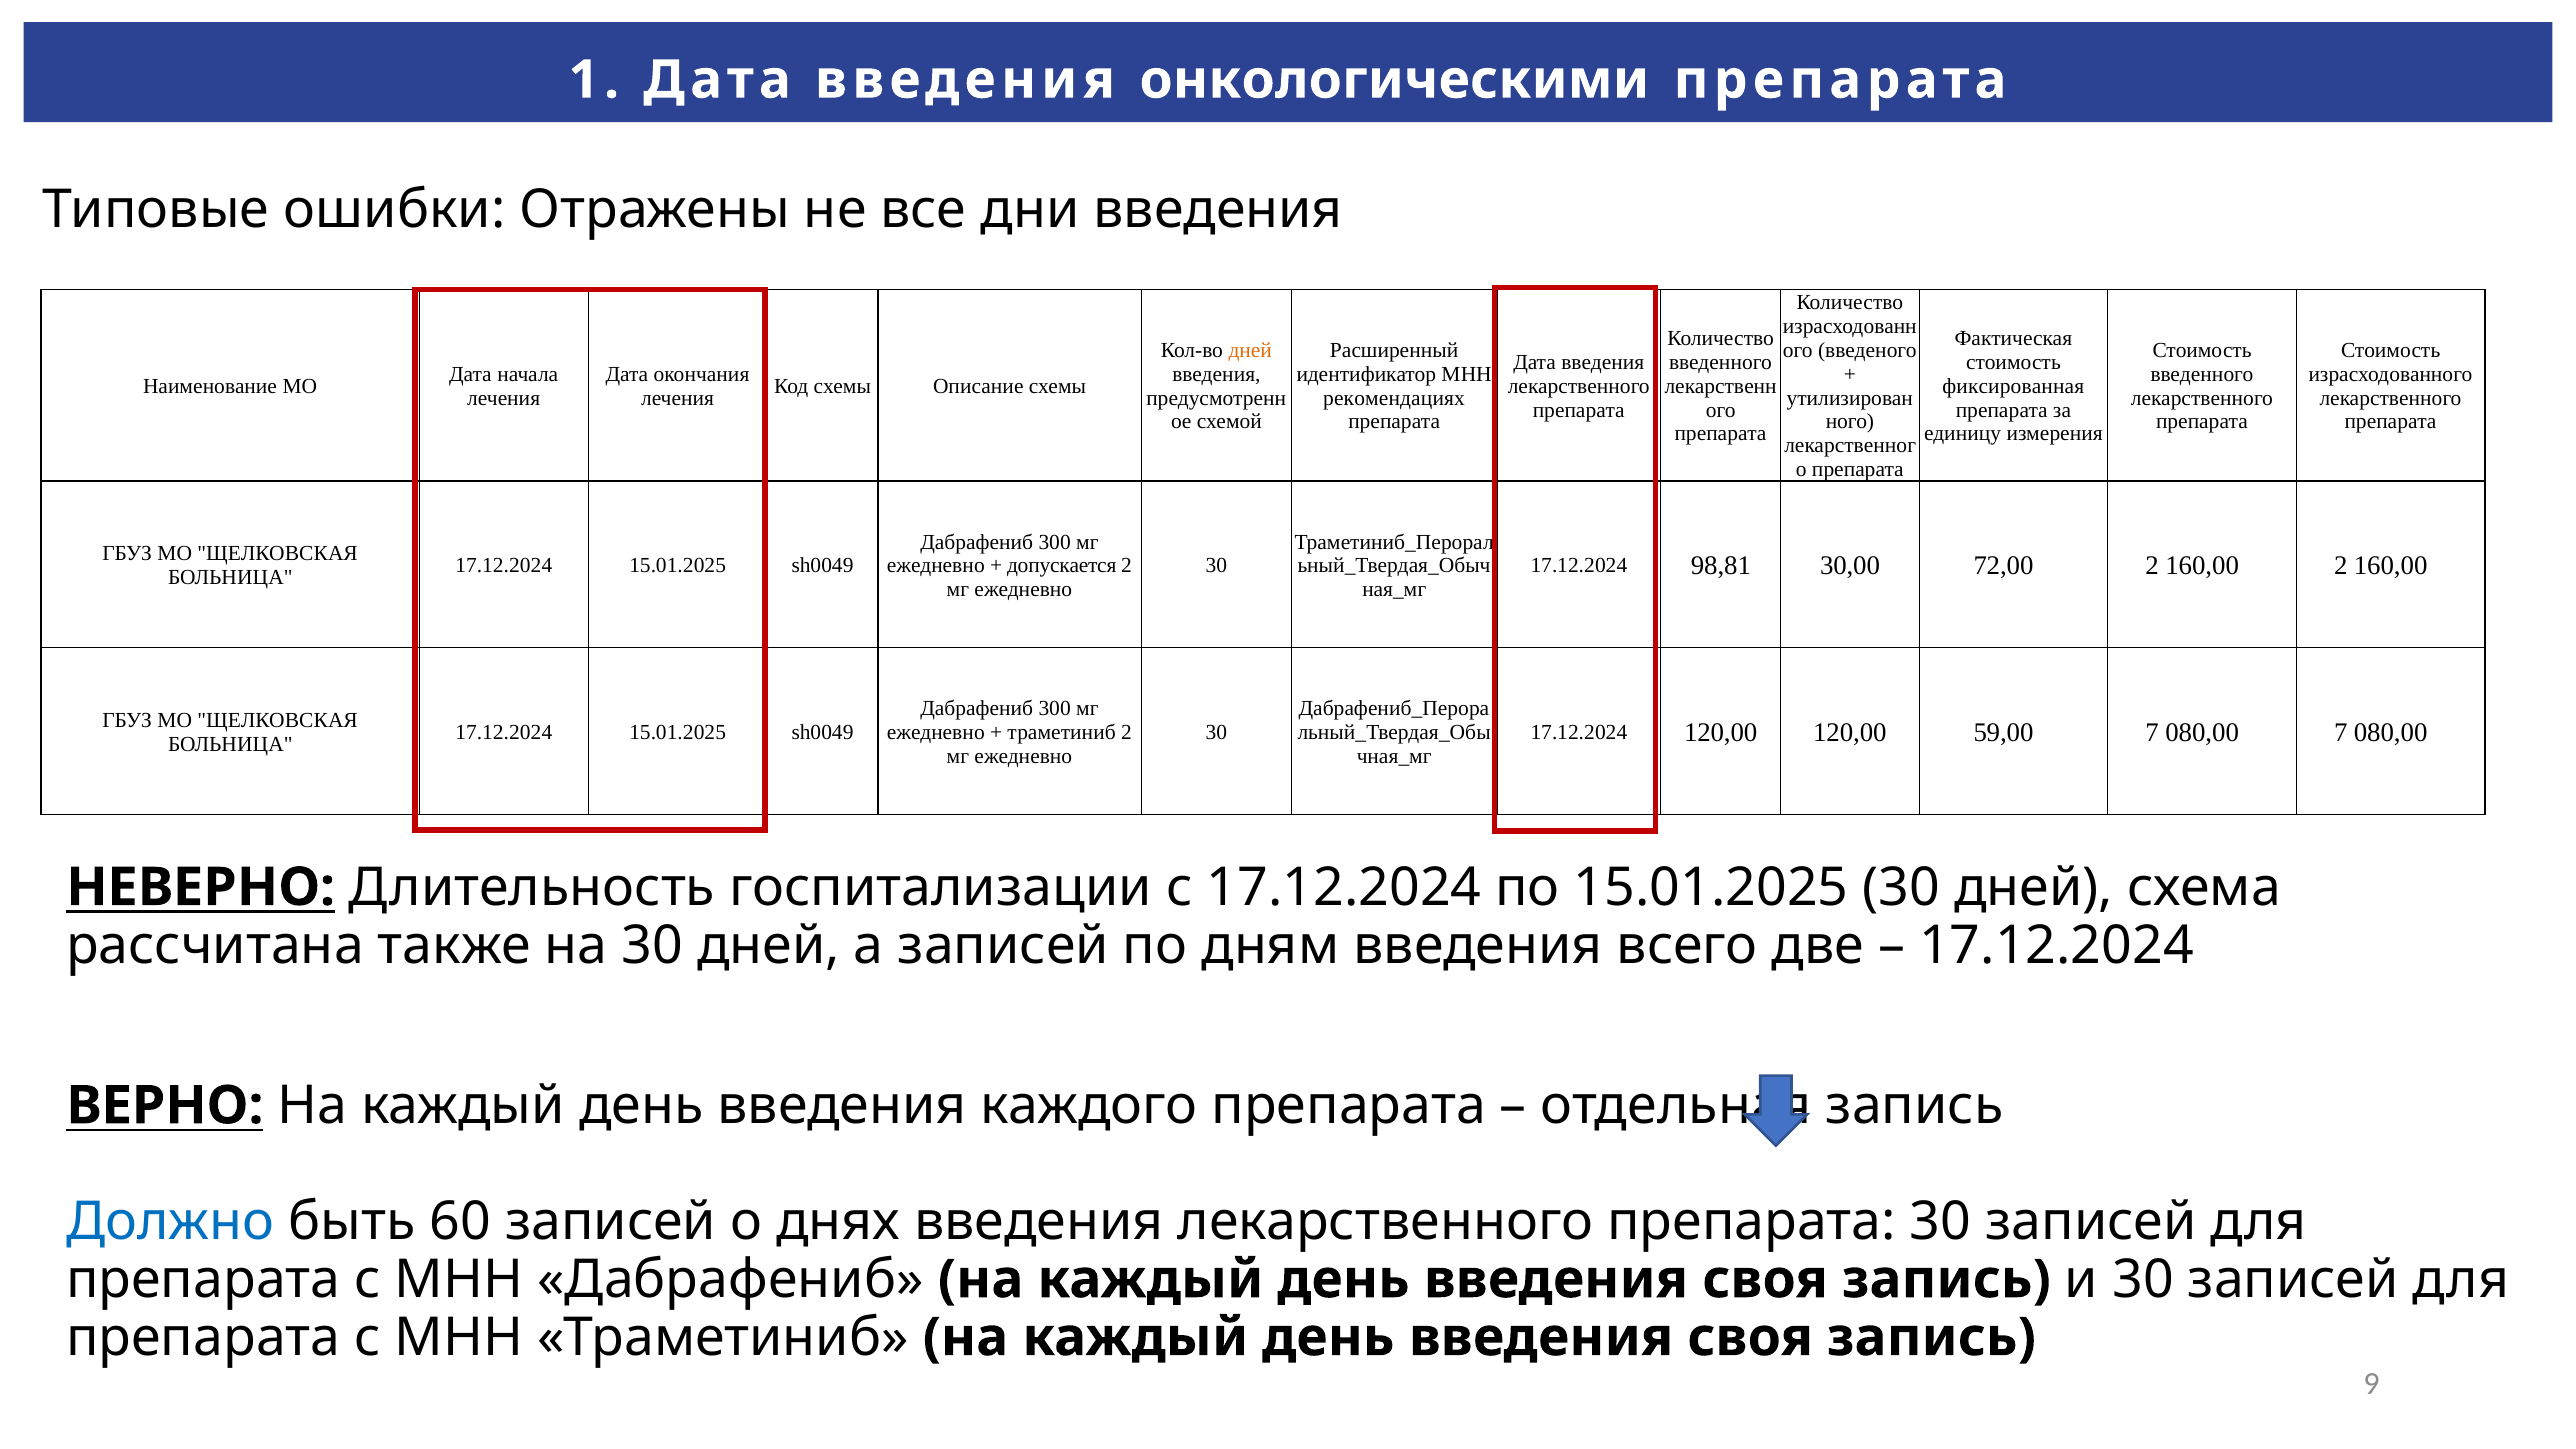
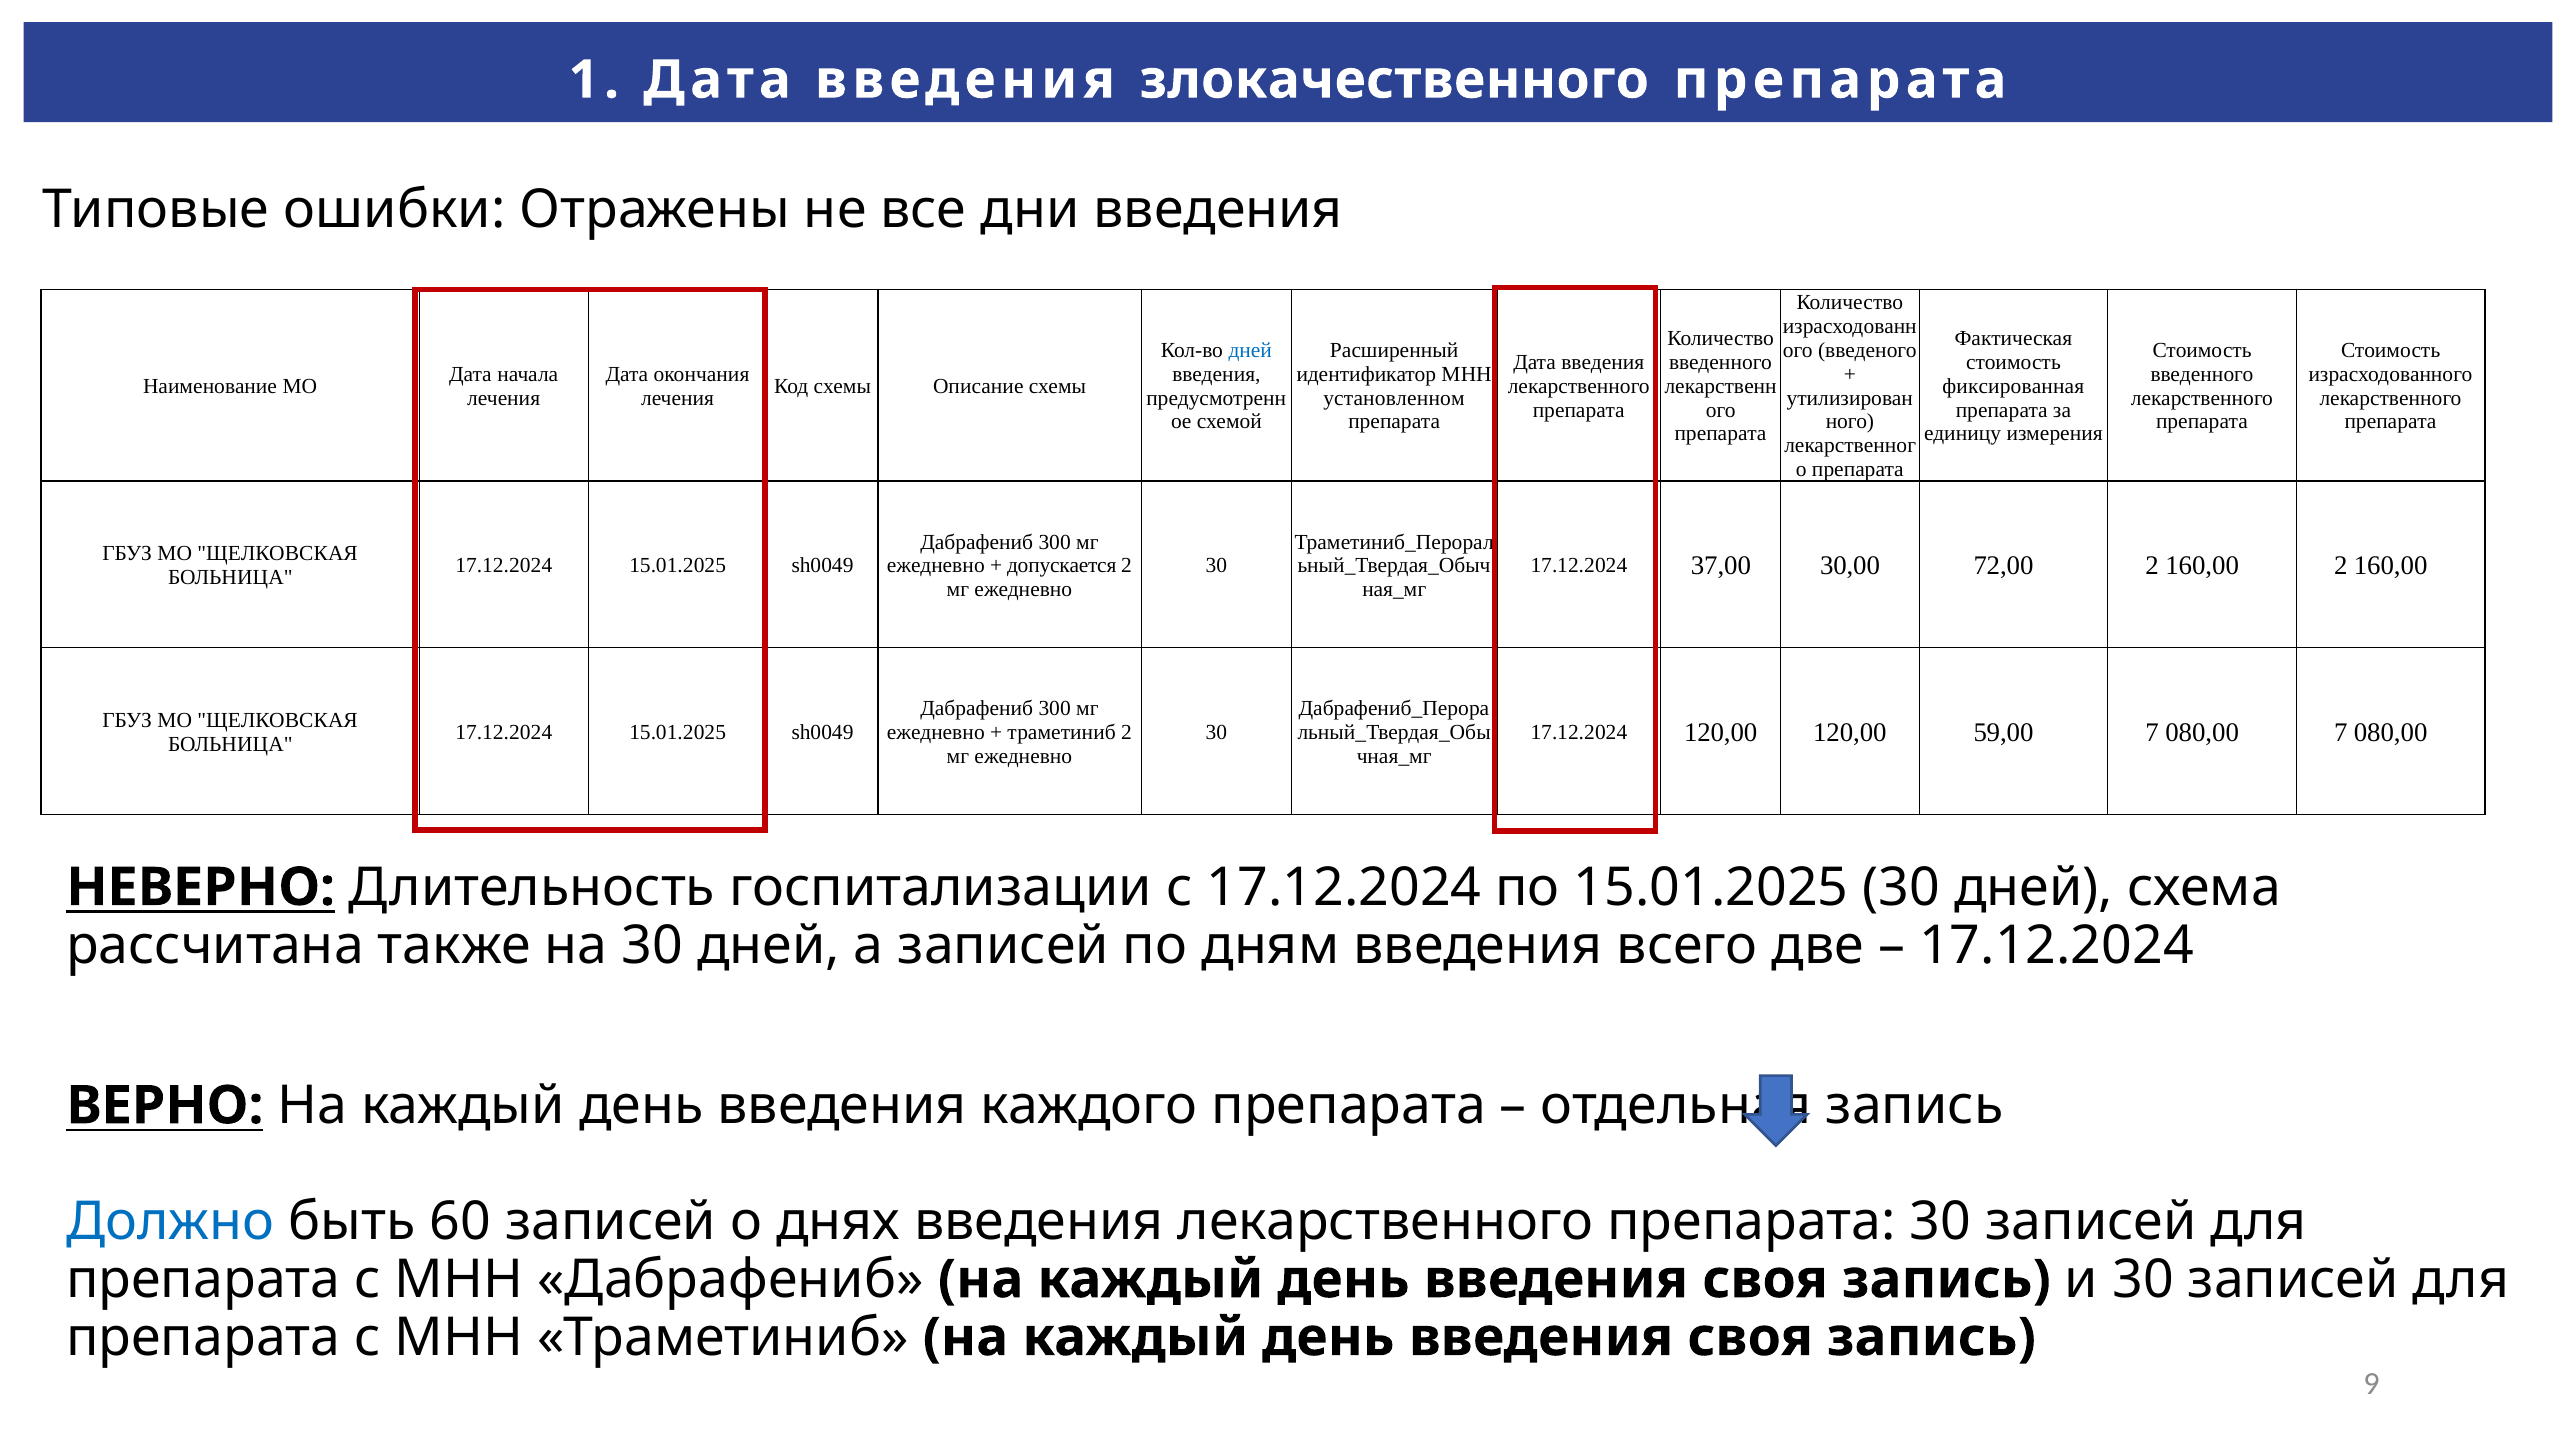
онкологическими: онкологическими -> злокачественного
дней at (1250, 350) colour: orange -> blue
рекомендациях: рекомендациях -> установленном
98,81: 98,81 -> 37,00
